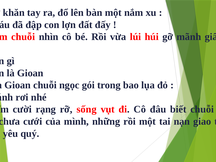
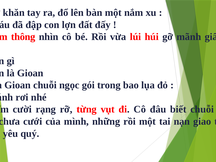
chuỗi at (23, 37): chuỗi -> thông
sống: sống -> từng
